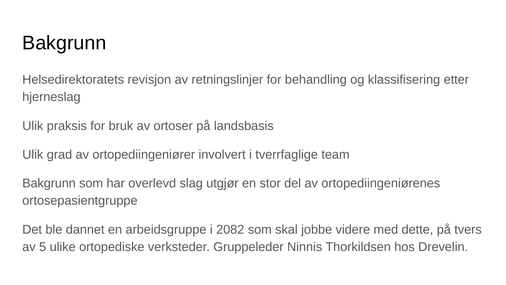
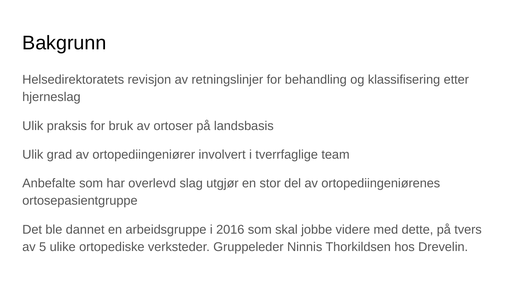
Bakgrunn at (49, 183): Bakgrunn -> Anbefalte
2082: 2082 -> 2016
